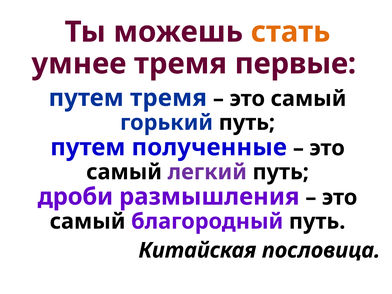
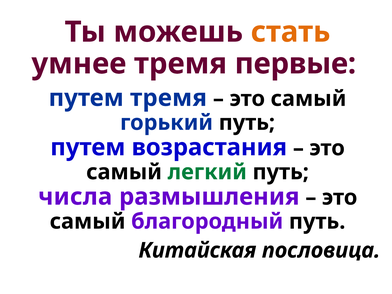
полученные: полученные -> возрастания
легкий colour: purple -> green
дроби: дроби -> числа
